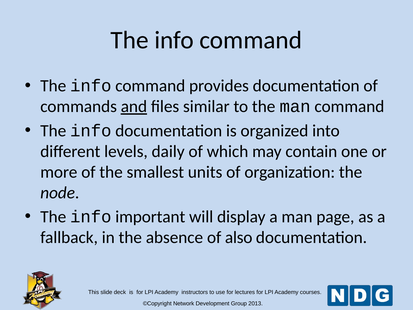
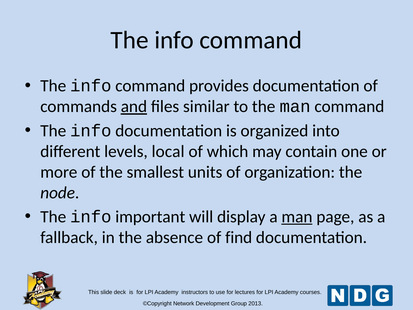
daily: daily -> local
man at (297, 217) underline: none -> present
also: also -> find
